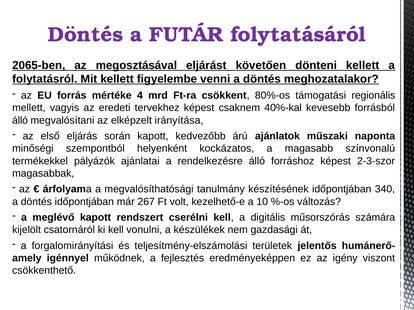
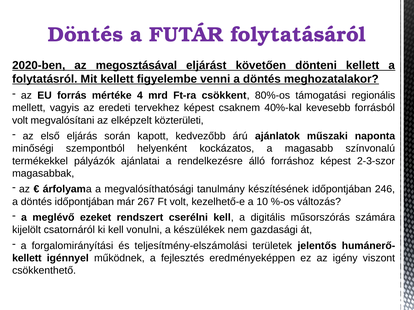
2065-ben: 2065-ben -> 2020-ben
álló at (20, 120): álló -> volt
irányítása: irányítása -> közterületi
340: 340 -> 246
meglévő kapott: kapott -> ezeket
amely at (27, 259): amely -> kellett
